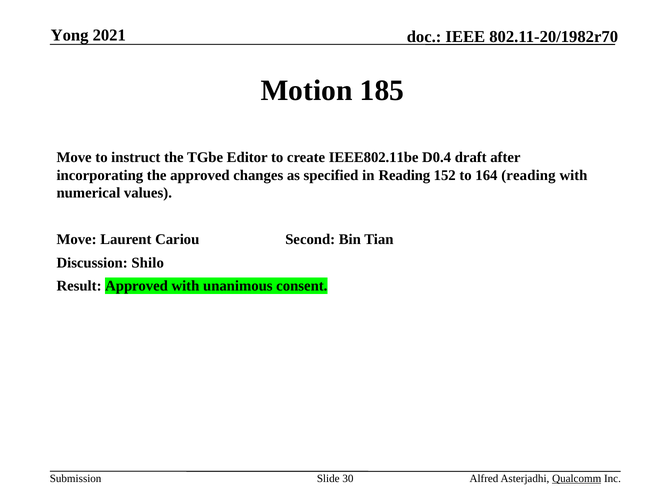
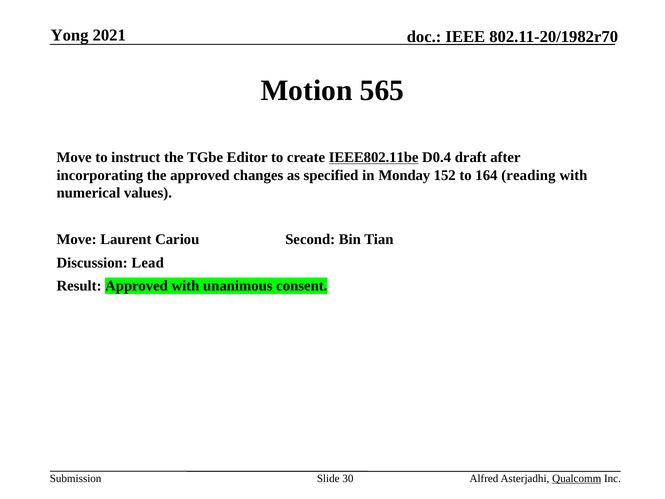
185: 185 -> 565
IEEE802.11be underline: none -> present
in Reading: Reading -> Monday
Shilo: Shilo -> Lead
